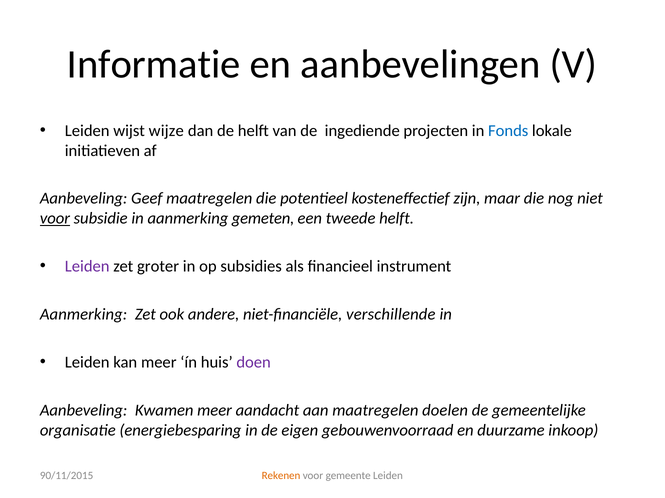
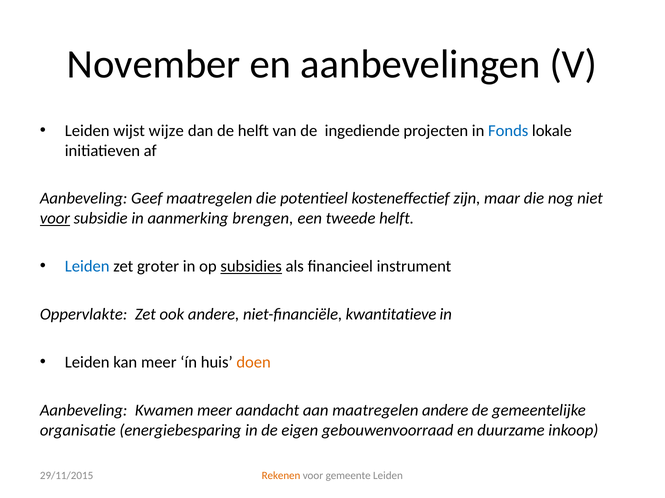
Informatie: Informatie -> November
gemeten: gemeten -> brengen
Leiden at (87, 267) colour: purple -> blue
subsidies underline: none -> present
Aanmerking at (84, 315): Aanmerking -> Oppervlakte
verschillende: verschillende -> kwantitatieve
doen colour: purple -> orange
maatregelen doelen: doelen -> andere
90/11/2015: 90/11/2015 -> 29/11/2015
